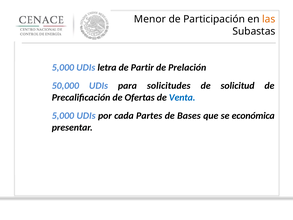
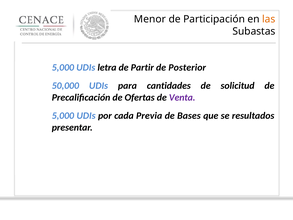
Prelación: Prelación -> Posterior
solicitudes: solicitudes -> cantidades
Venta colour: blue -> purple
Partes: Partes -> Previa
económica: económica -> resultados
